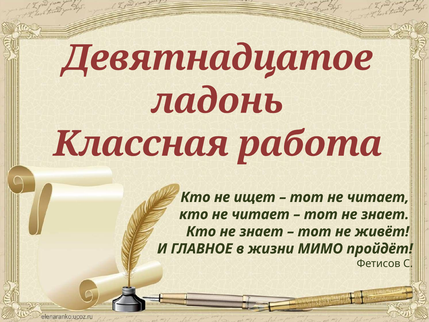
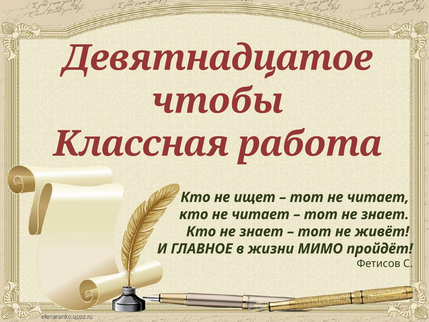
ладонь: ладонь -> чтобы
